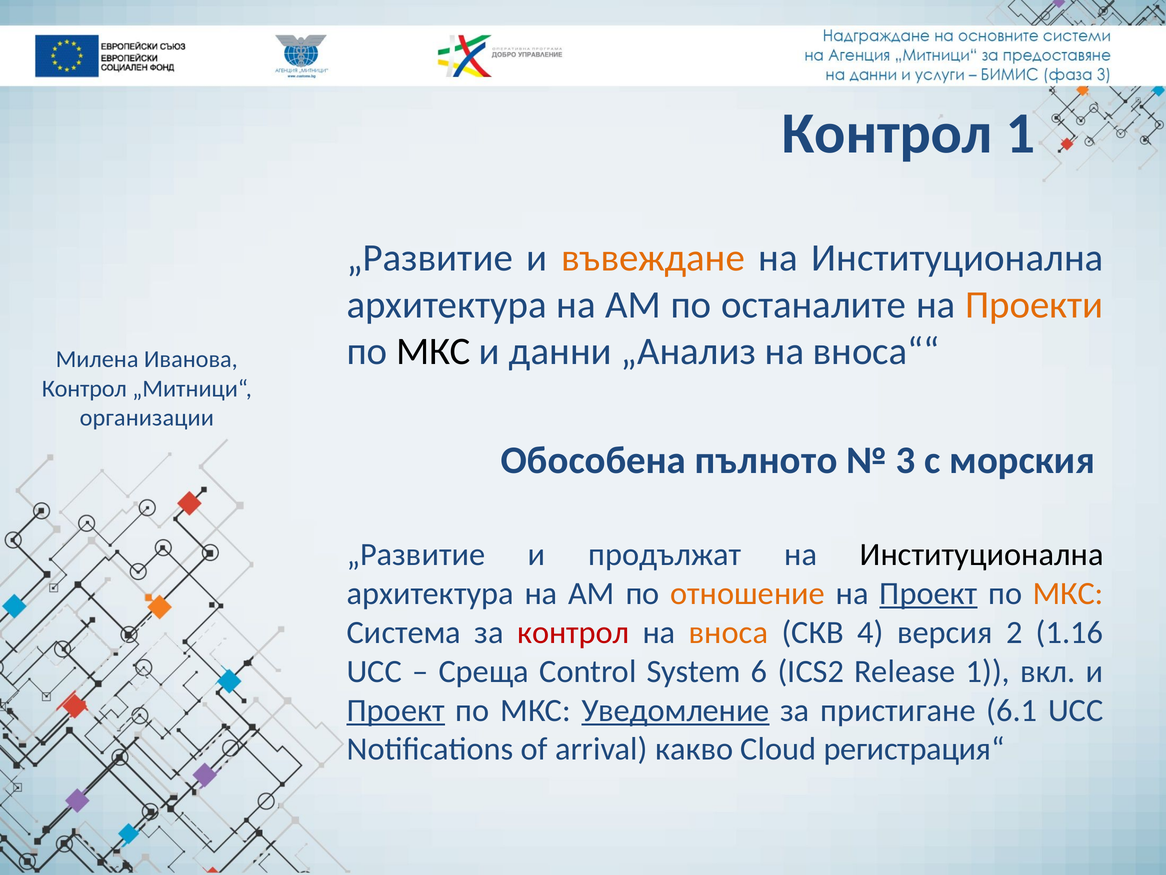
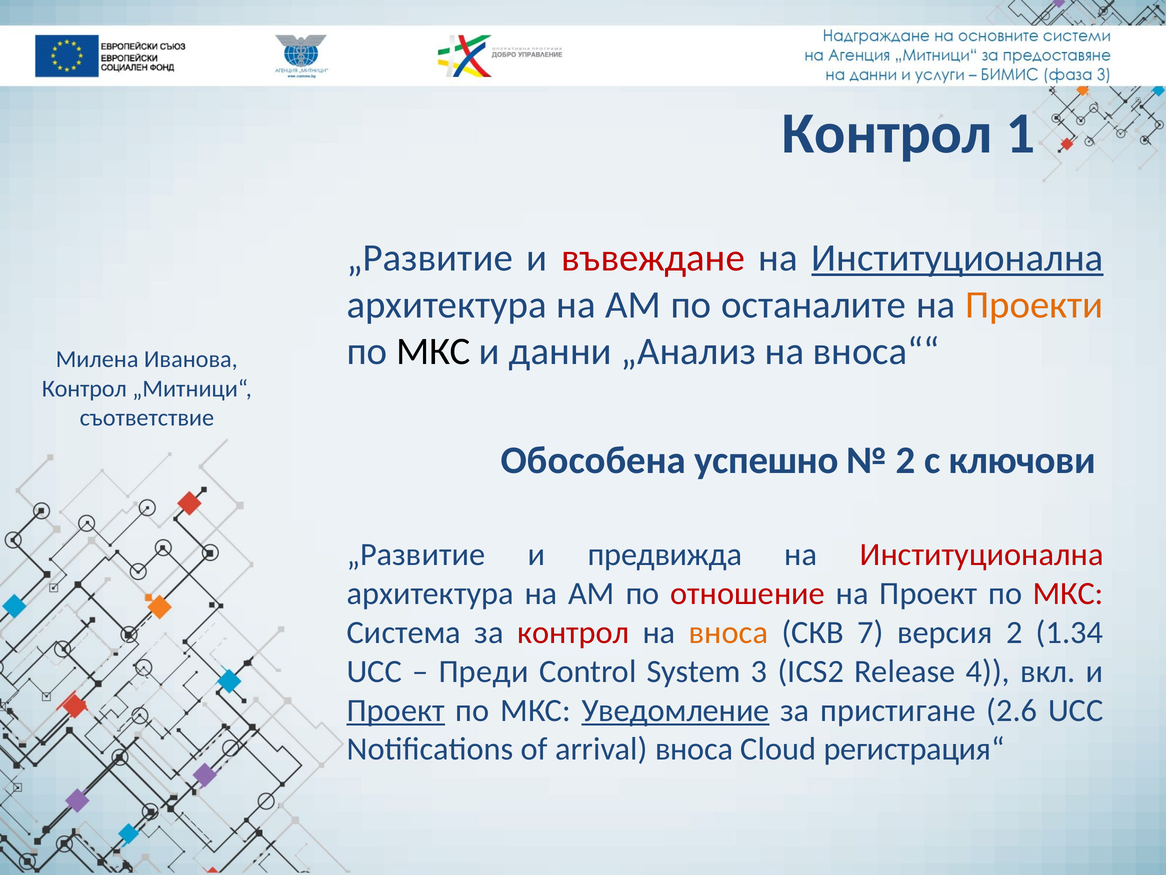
въвеждане colour: orange -> red
Институционална at (957, 258) underline: none -> present
организации: организации -> съответствие
пълното: пълното -> успешно
3 at (906, 460): 3 -> 2
морския: морския -> ключови
продължат: продължат -> предвижда
Институционална at (982, 554) colour: black -> red
отношение colour: orange -> red
Проект at (928, 593) underline: present -> none
МКС at (1068, 593) colour: orange -> red
4: 4 -> 7
1.16: 1.16 -> 1.34
Среща: Среща -> Преди
6: 6 -> 3
Release 1: 1 -> 4
6.1: 6.1 -> 2.6
arrival какво: какво -> вноса
